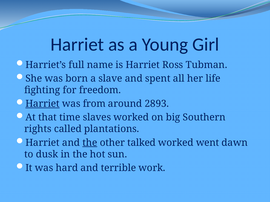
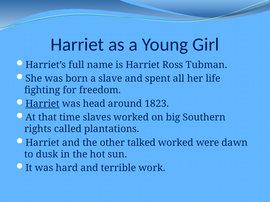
from: from -> head
2893: 2893 -> 1823
the at (90, 143) underline: present -> none
went: went -> were
